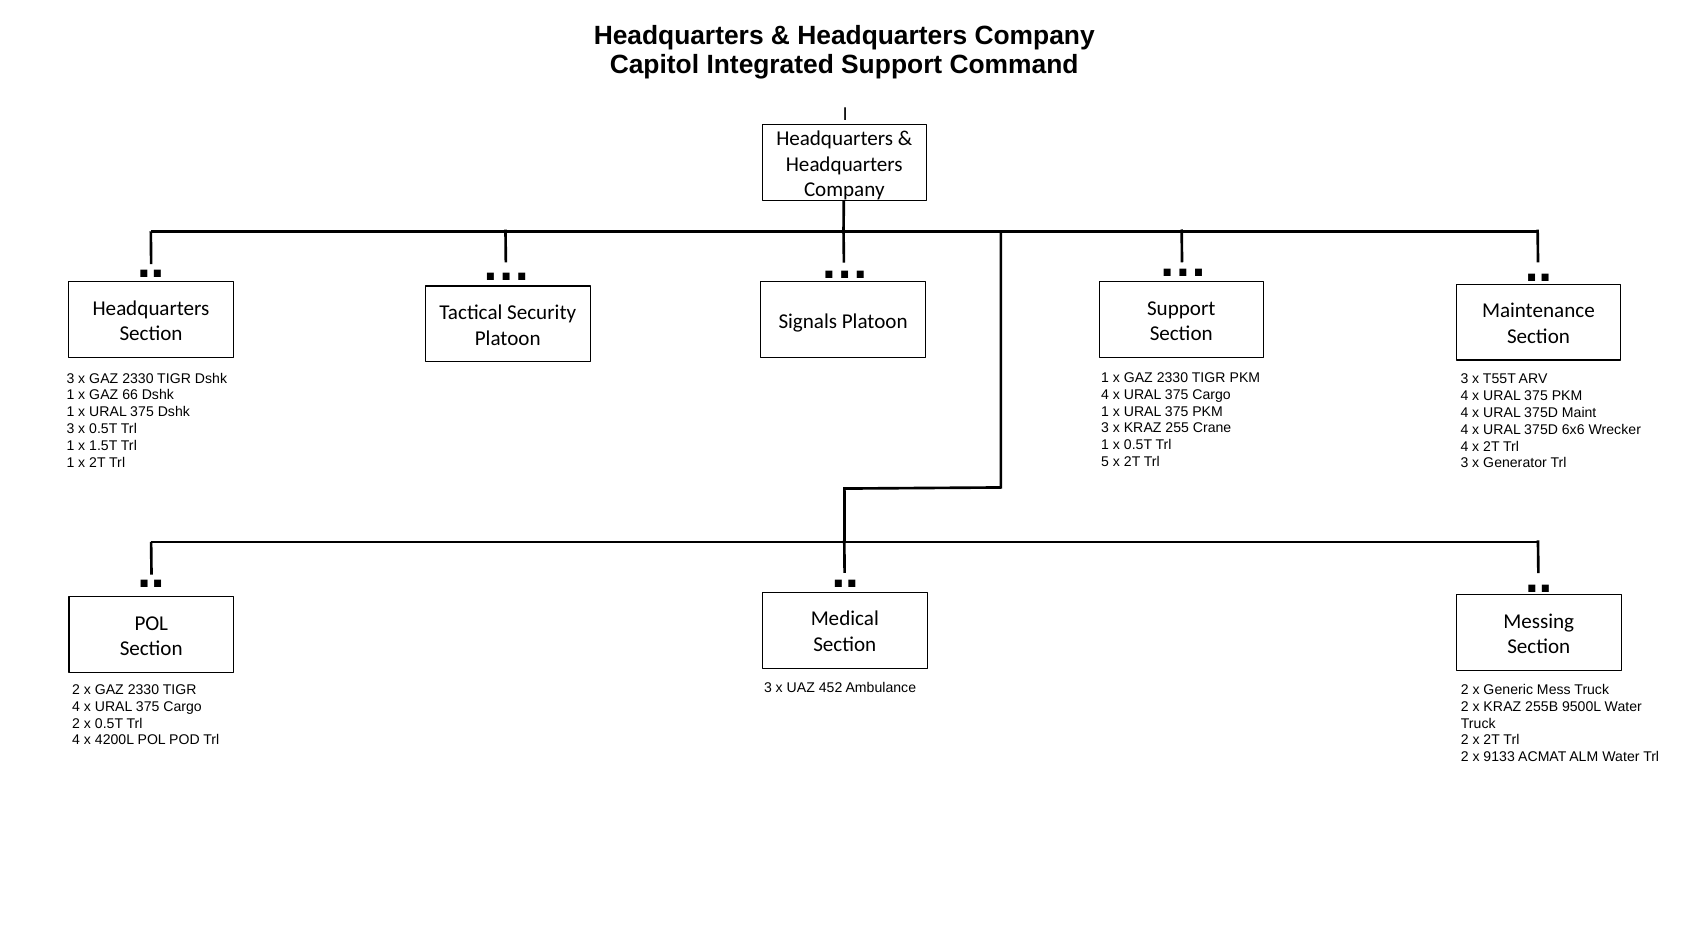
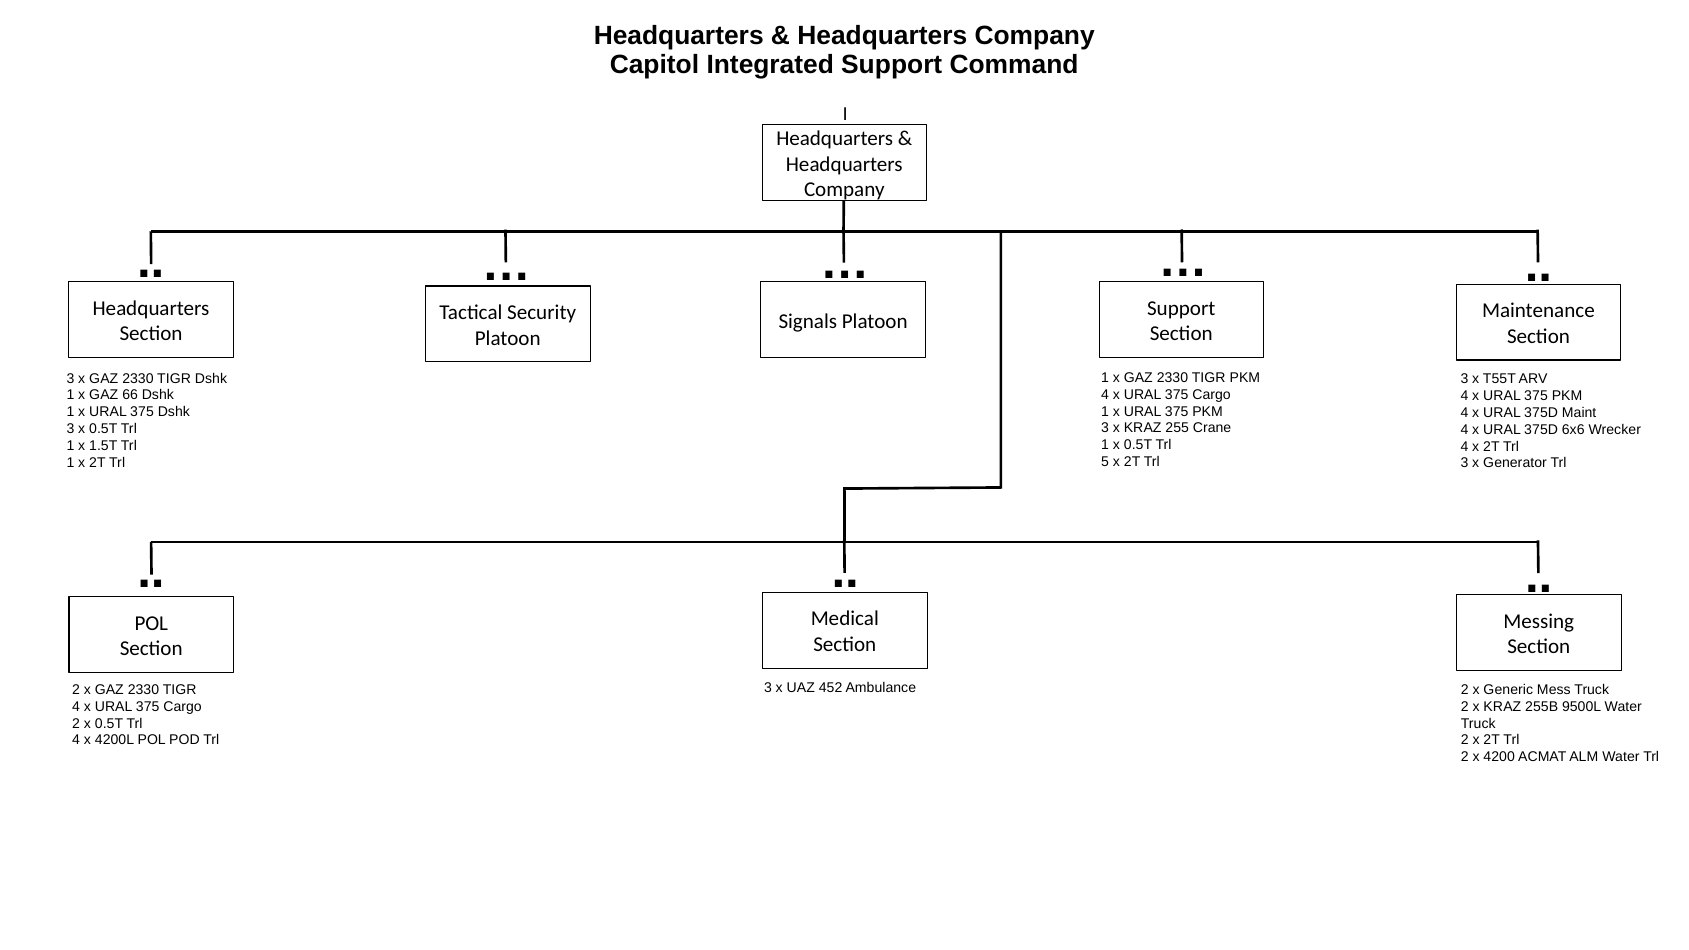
9133: 9133 -> 4200
